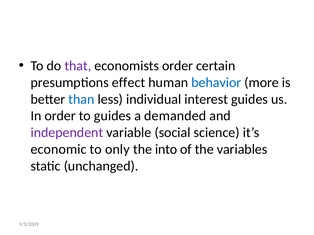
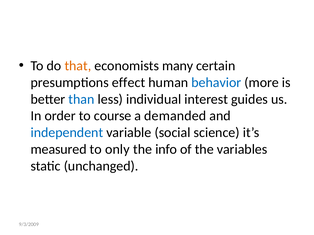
that colour: purple -> orange
economists order: order -> many
to guides: guides -> course
independent colour: purple -> blue
economic: economic -> measured
into: into -> info
